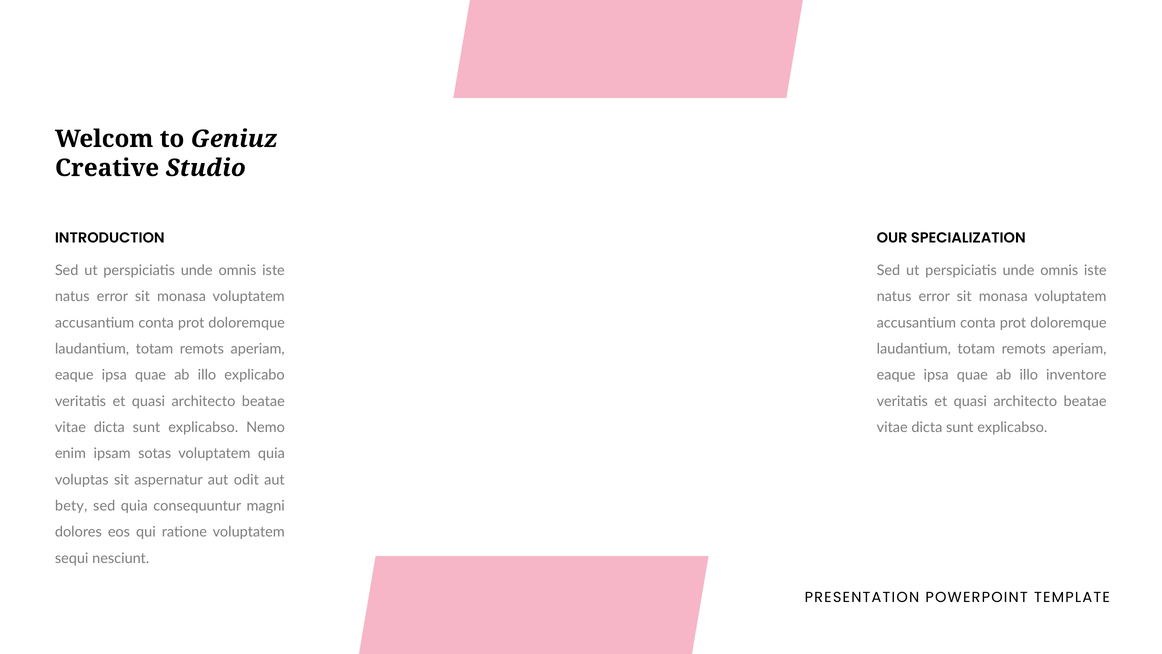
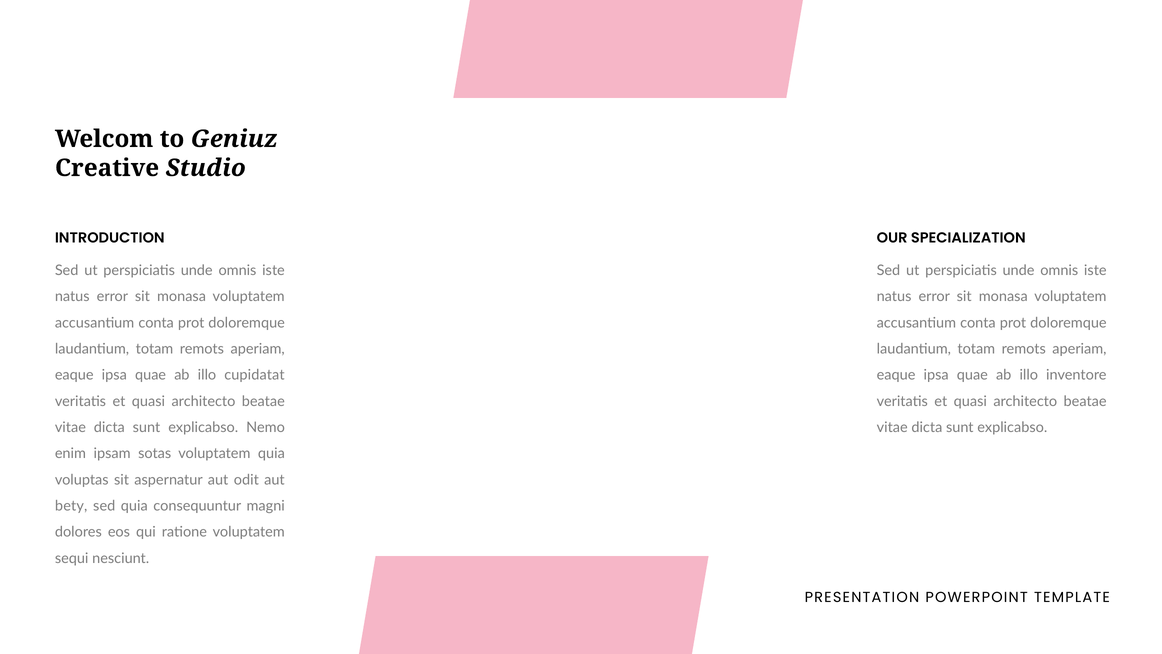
explicabo: explicabo -> cupidatat
